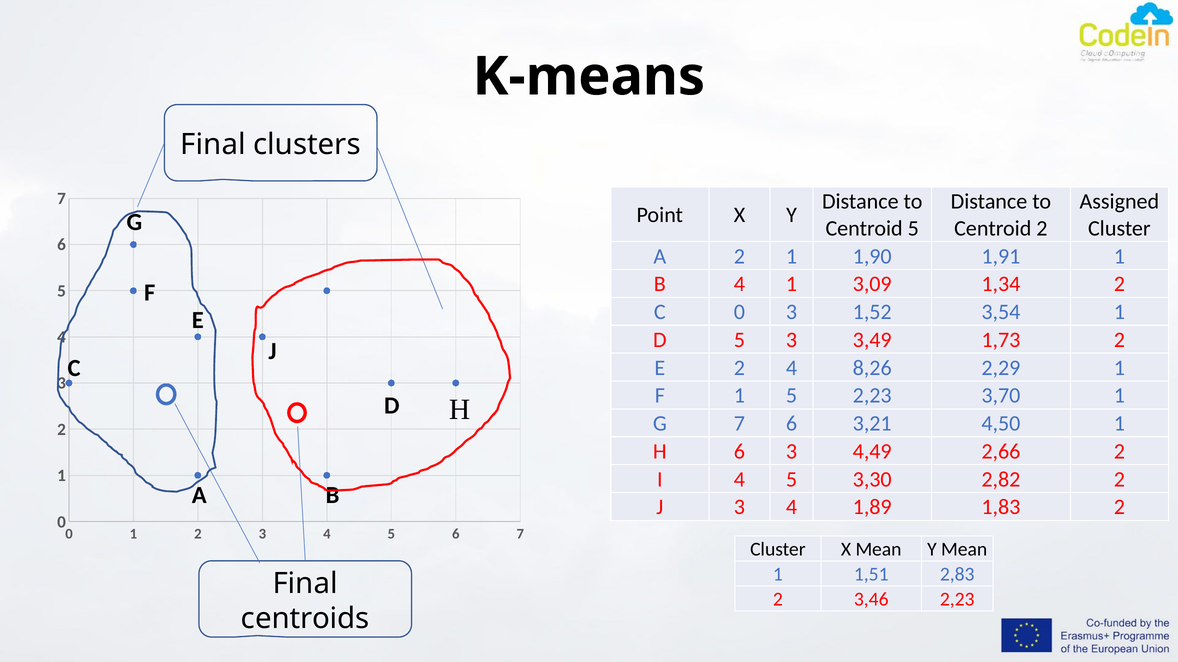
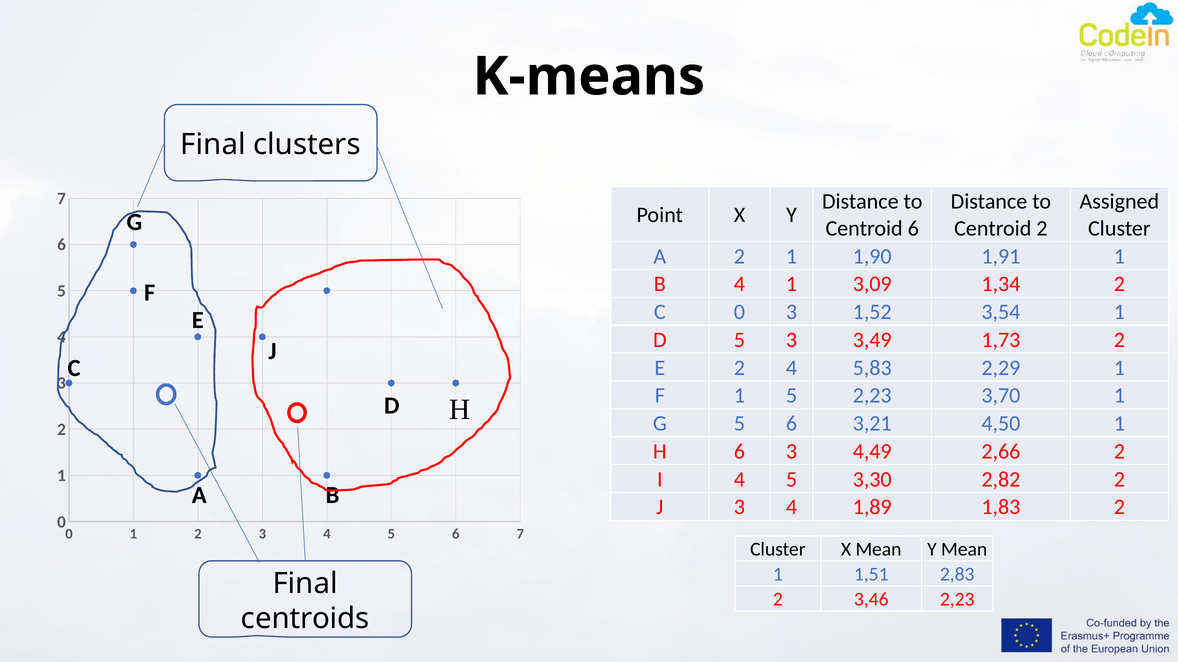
Centroid 5: 5 -> 6
8,26: 8,26 -> 5,83
G 7: 7 -> 5
